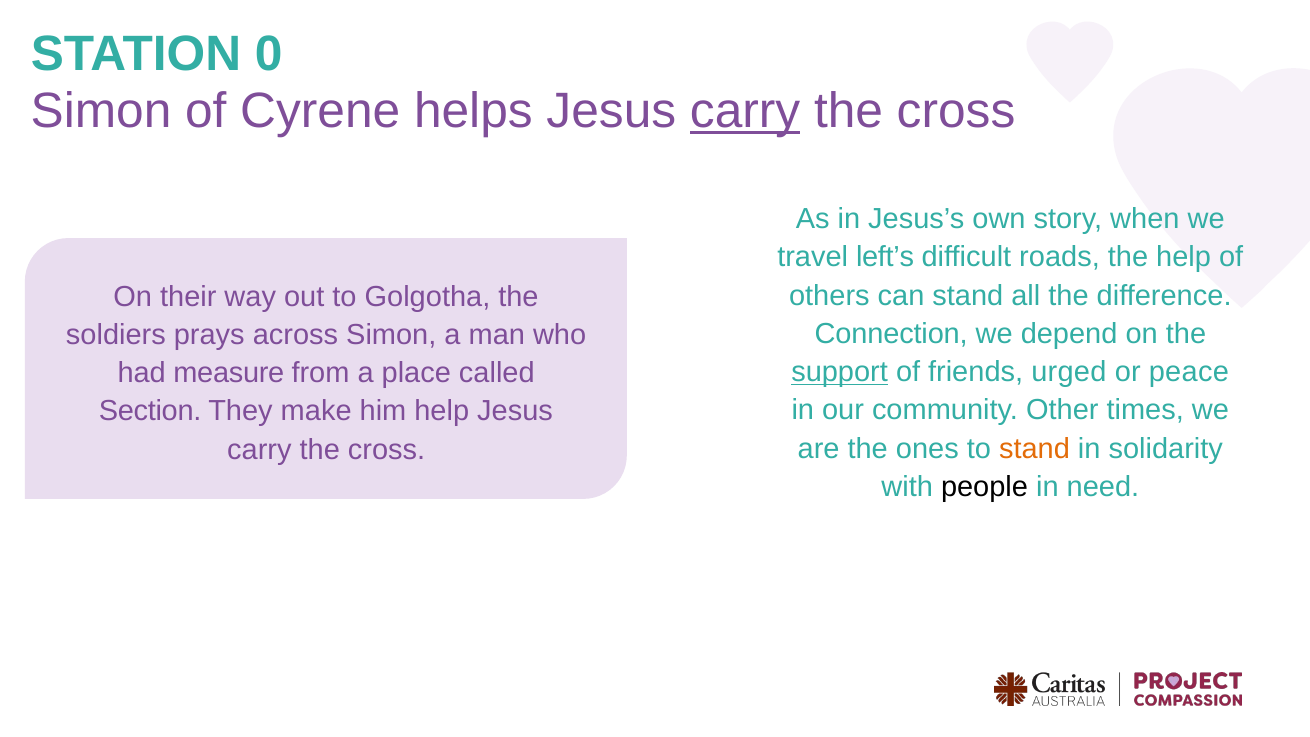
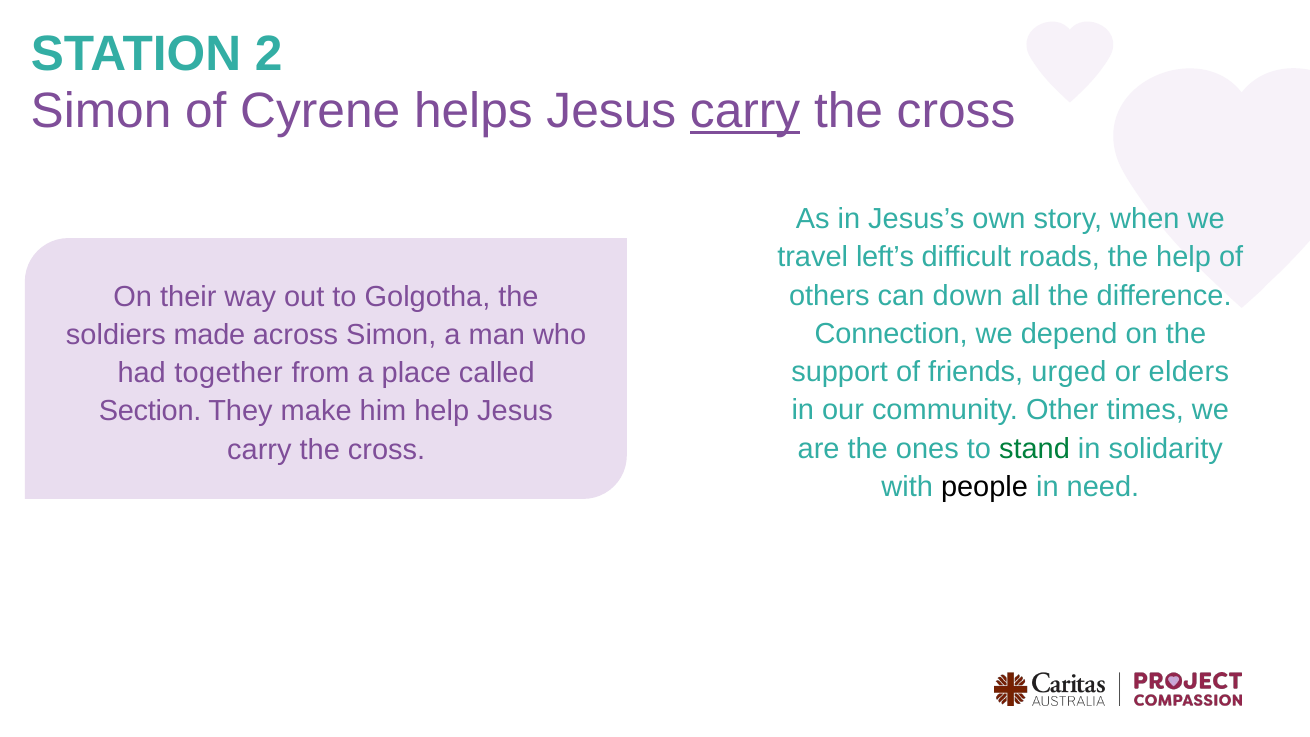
0: 0 -> 2
can stand: stand -> down
prays: prays -> made
support underline: present -> none
peace: peace -> elders
measure: measure -> together
stand at (1034, 449) colour: orange -> green
